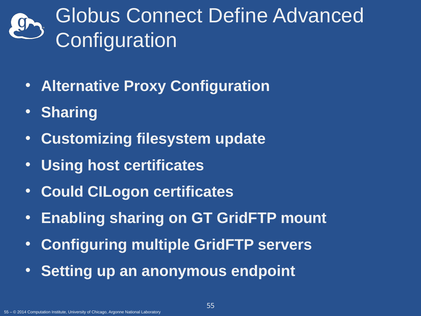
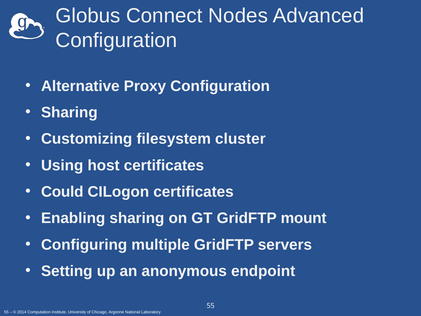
Define: Define -> Nodes
update: update -> cluster
